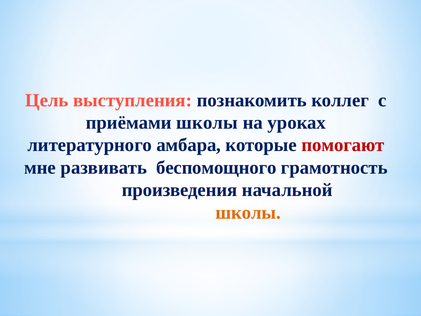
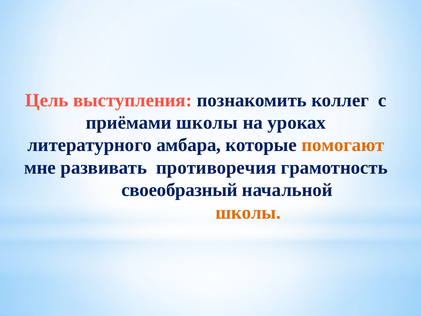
помогают colour: red -> orange
беспомощного: беспомощного -> противоречия
произведения: произведения -> своеобразный
